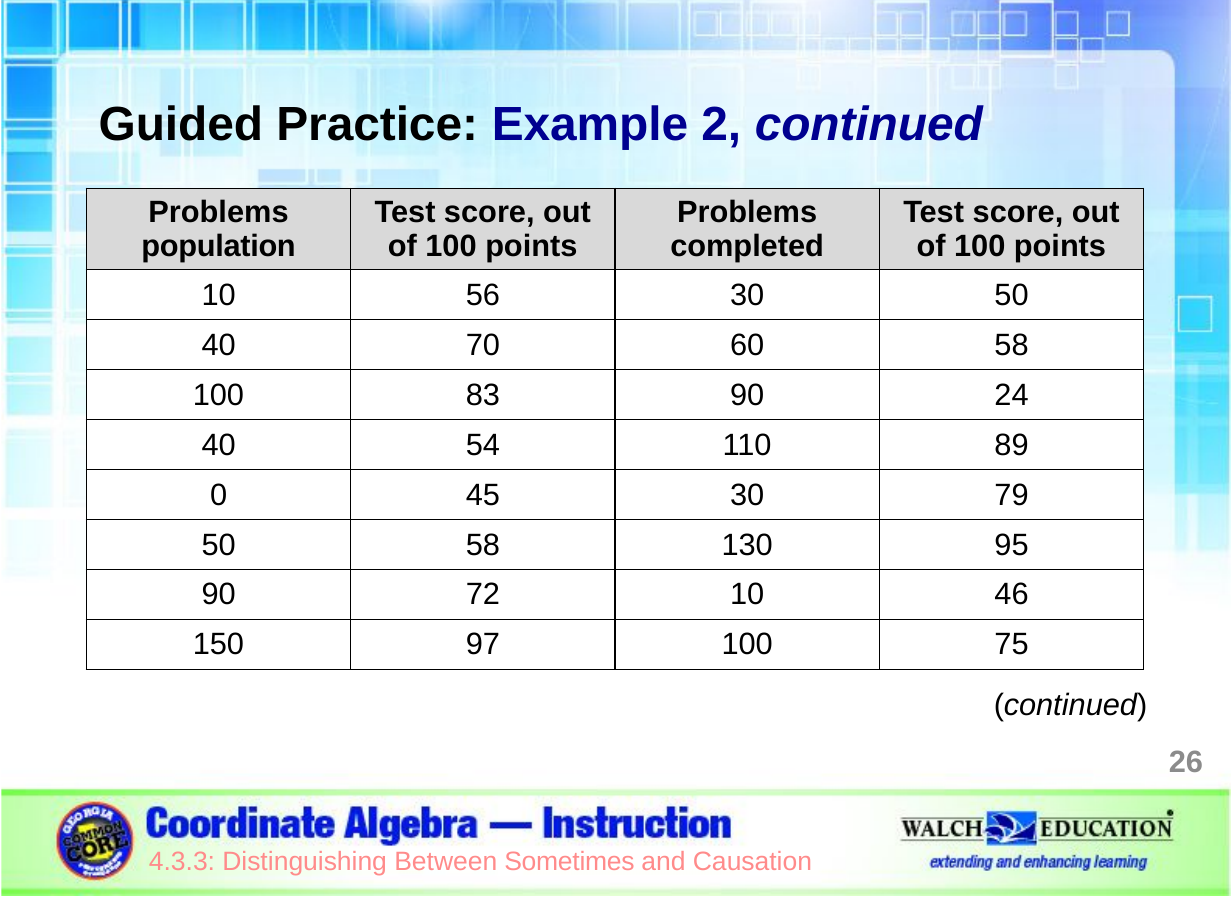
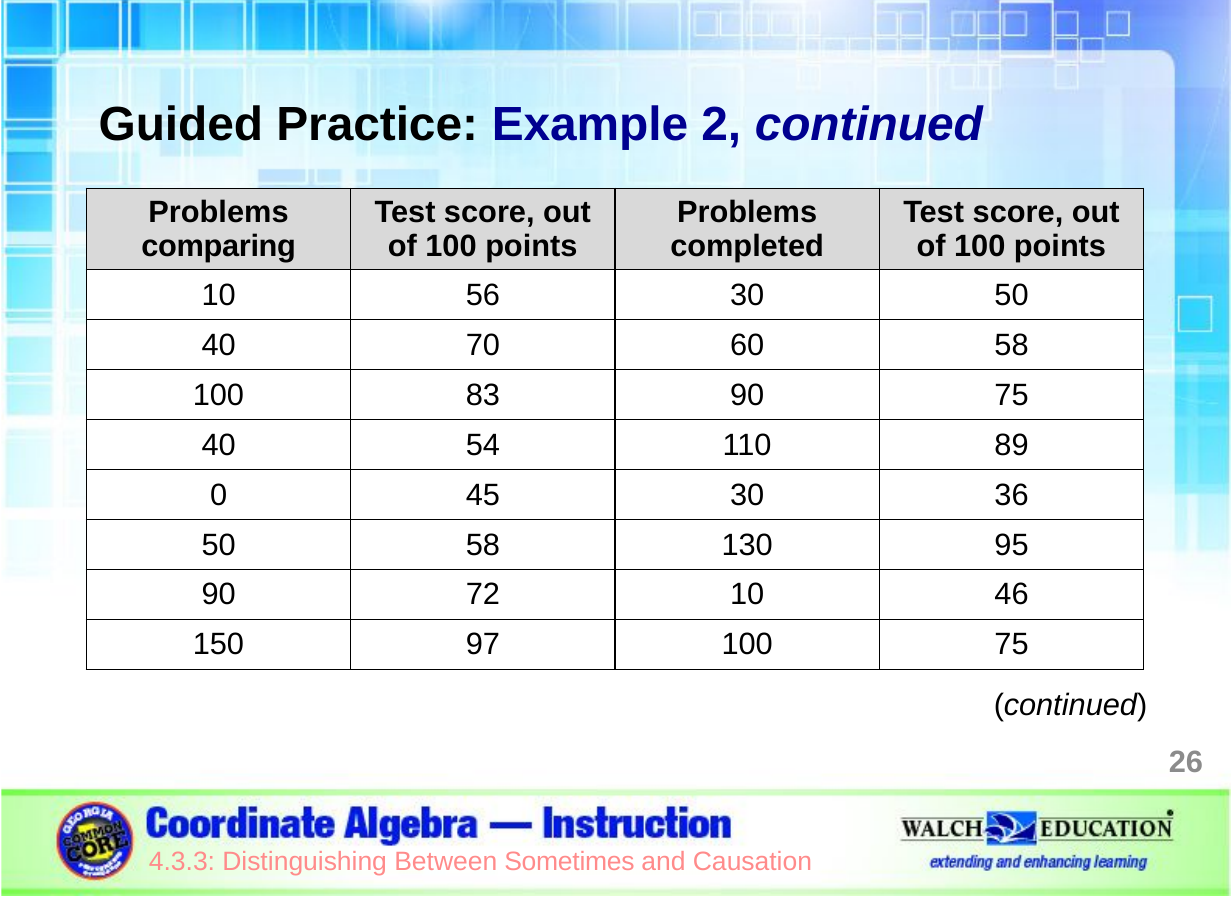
population: population -> comparing
90 24: 24 -> 75
79: 79 -> 36
